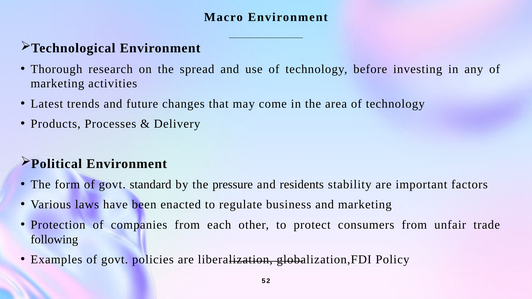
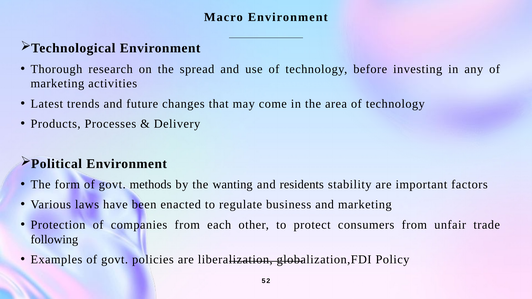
standard: standard -> methods
pressure: pressure -> wanting
